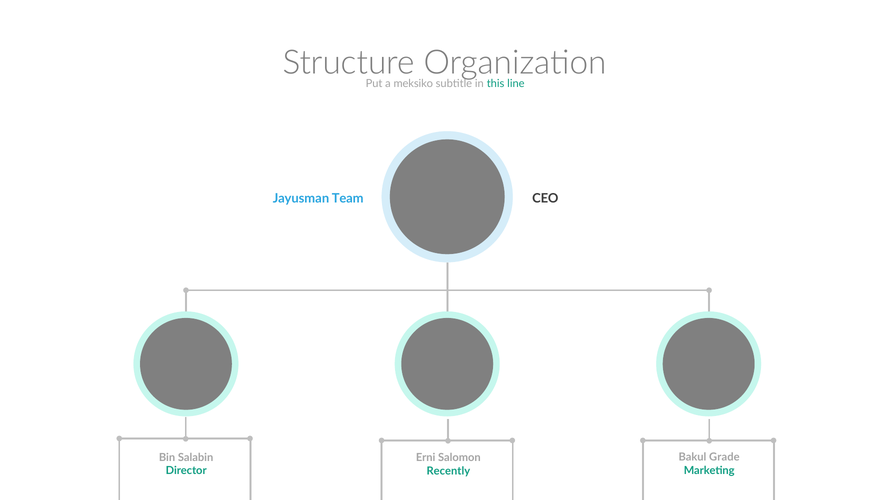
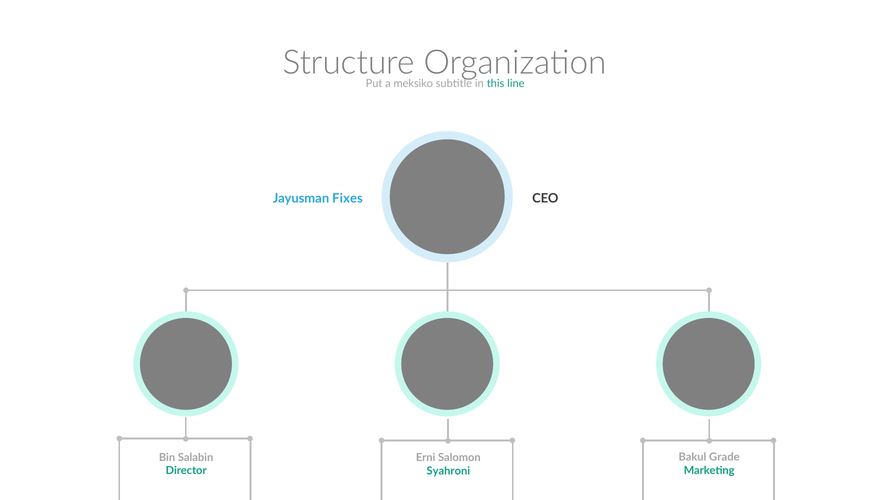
Team: Team -> Fixes
Recently: Recently -> Syahroni
